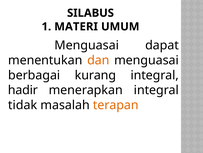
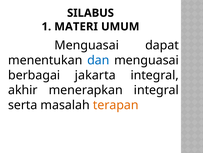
dan colour: orange -> blue
kurang: kurang -> jakarta
hadir: hadir -> akhir
tidak: tidak -> serta
